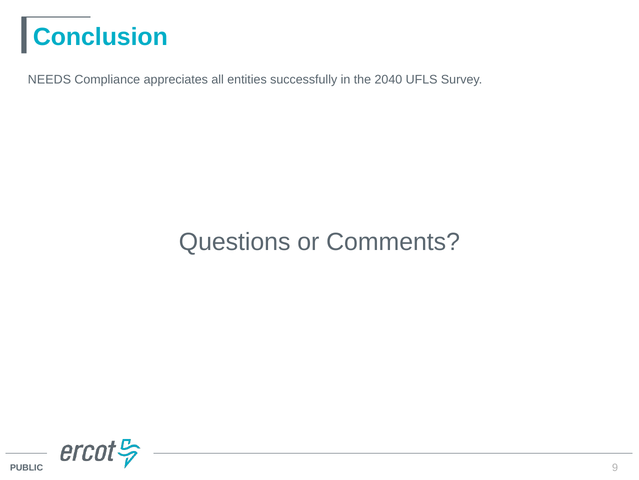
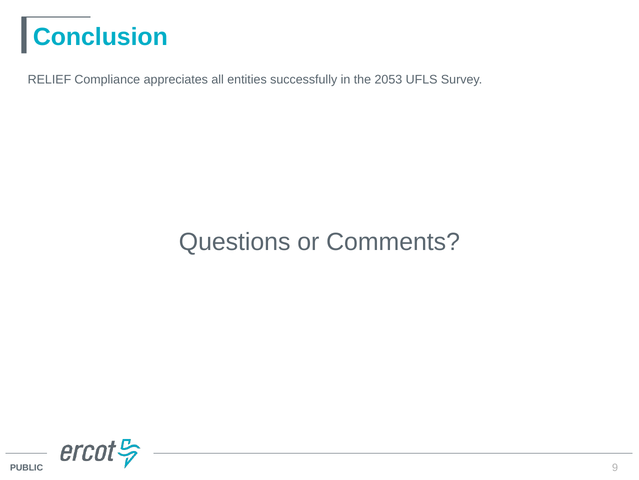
NEEDS: NEEDS -> RELIEF
2040: 2040 -> 2053
